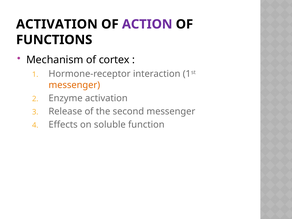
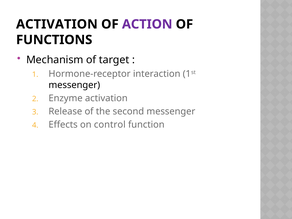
cortex: cortex -> target
messenger at (74, 85) colour: orange -> black
soluble: soluble -> control
